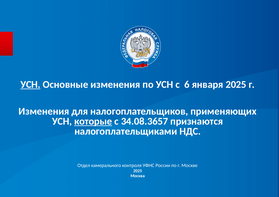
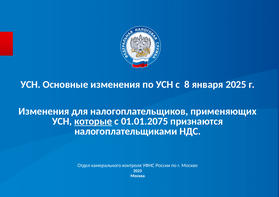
УСН at (30, 85) underline: present -> none
6: 6 -> 8
34.08.3657: 34.08.3657 -> 01.01.2075
